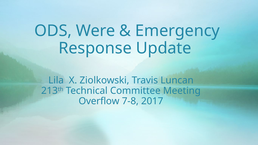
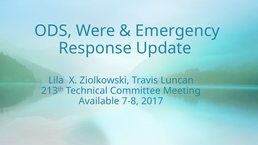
Overflow: Overflow -> Available
